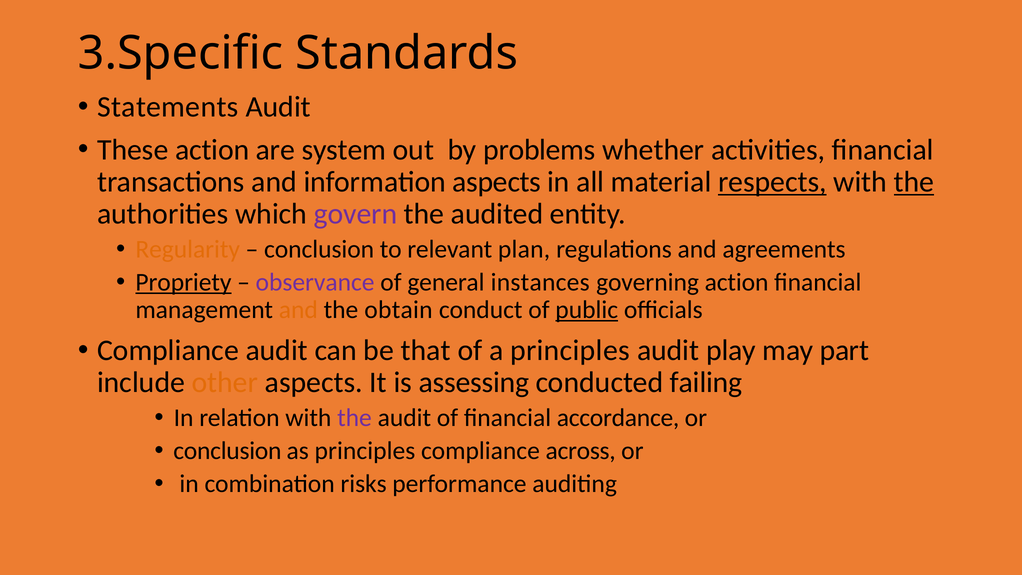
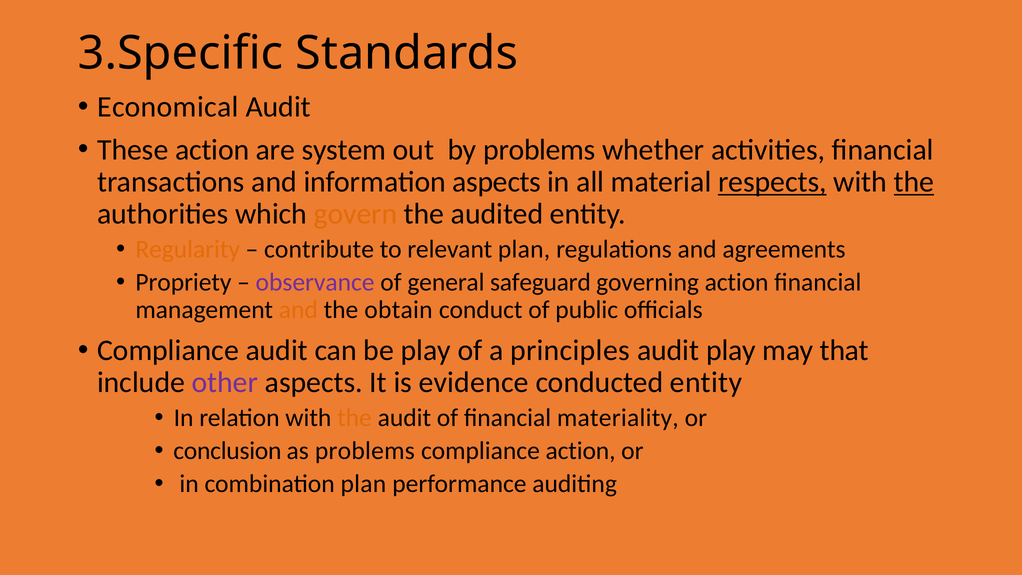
Statements: Statements -> Economical
govern colour: purple -> orange
conclusion at (319, 249): conclusion -> contribute
Propriety underline: present -> none
instances: instances -> safeguard
public underline: present -> none
be that: that -> play
part: part -> that
other colour: orange -> purple
assessing: assessing -> evidence
conducted failing: failing -> entity
the at (354, 418) colour: purple -> orange
accordance: accordance -> materiality
as principles: principles -> problems
compliance across: across -> action
combination risks: risks -> plan
